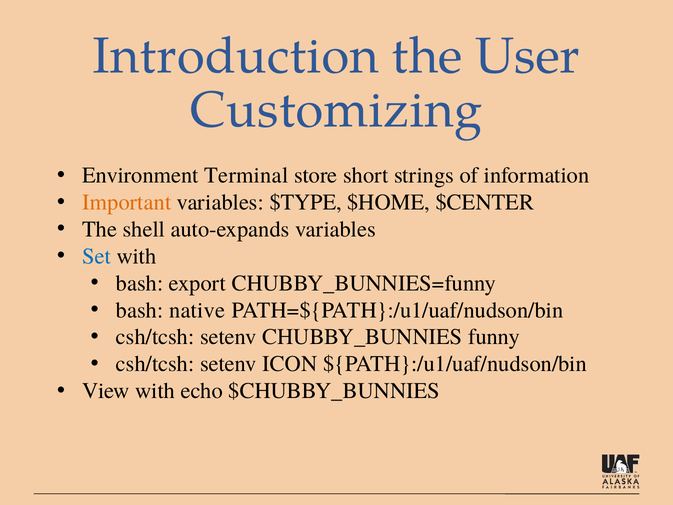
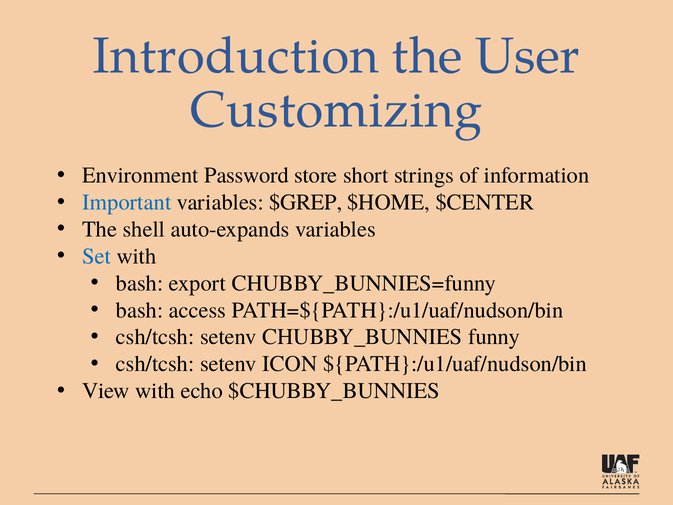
Terminal: Terminal -> Password
Important colour: orange -> blue
$TYPE: $TYPE -> $GREP
native: native -> access
